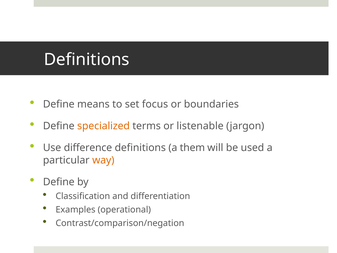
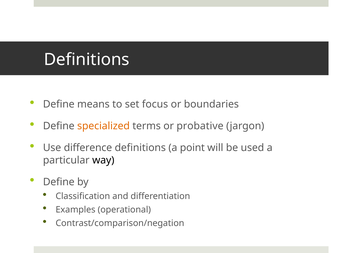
listenable: listenable -> probative
them: them -> point
way colour: orange -> black
